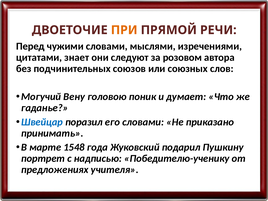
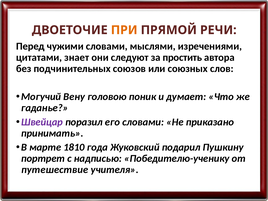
розовом: розовом -> простить
Швейцар colour: blue -> purple
1548: 1548 -> 1810
предложениях: предложениях -> путешествие
